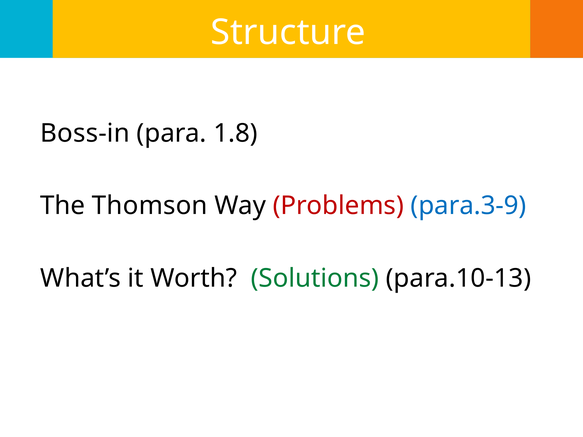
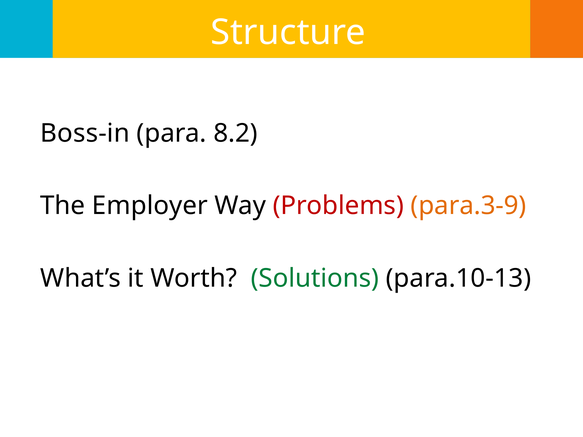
1.8: 1.8 -> 8.2
Thomson: Thomson -> Employer
para.3-9 colour: blue -> orange
